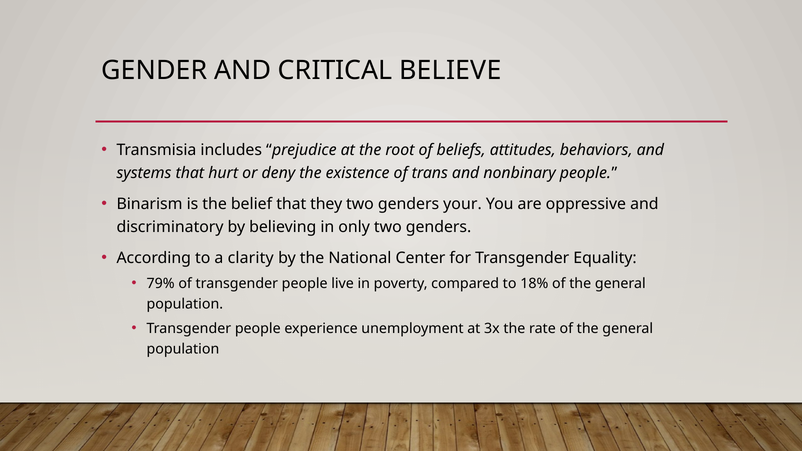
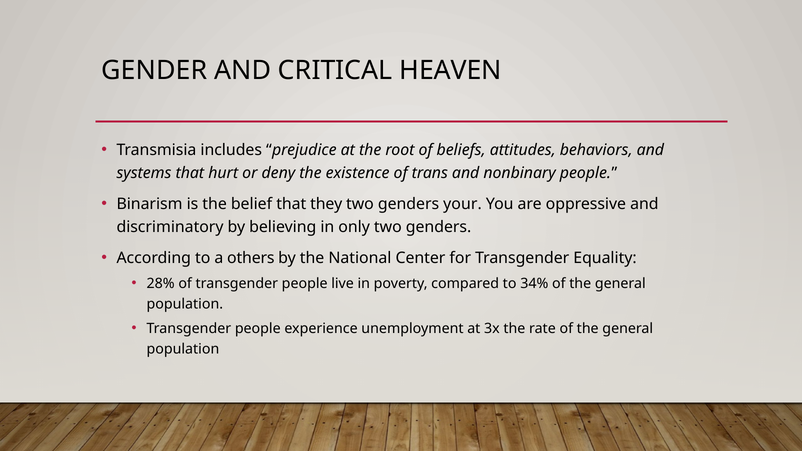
BELIEVE: BELIEVE -> HEAVEN
clarity: clarity -> others
79%: 79% -> 28%
18%: 18% -> 34%
